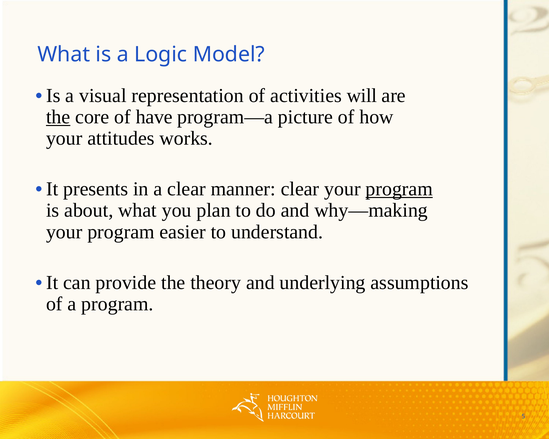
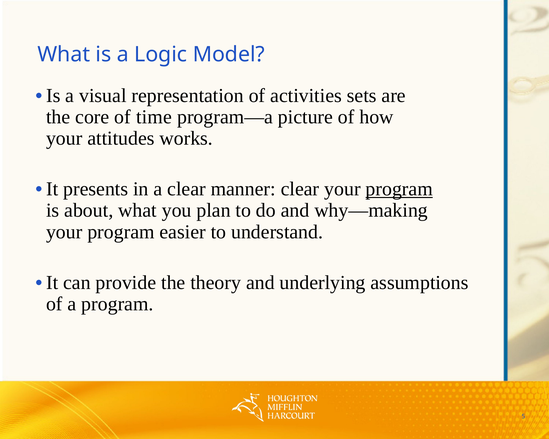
will: will -> sets
the at (58, 117) underline: present -> none
have: have -> time
